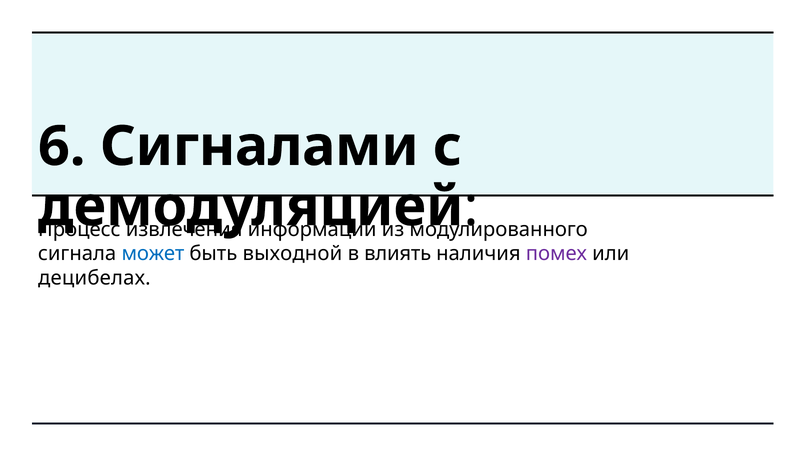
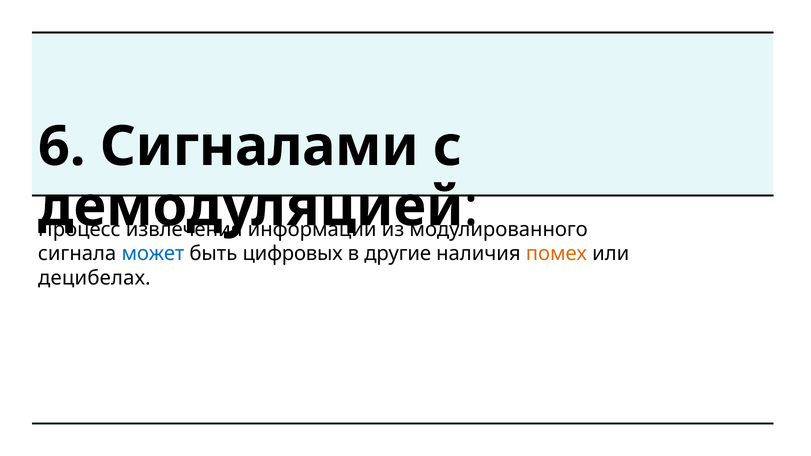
выходной: выходной -> цифровых
влиять: влиять -> другие
помех colour: purple -> orange
